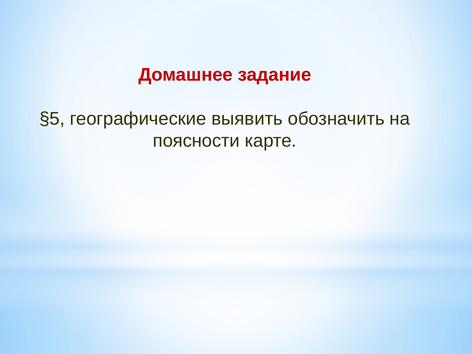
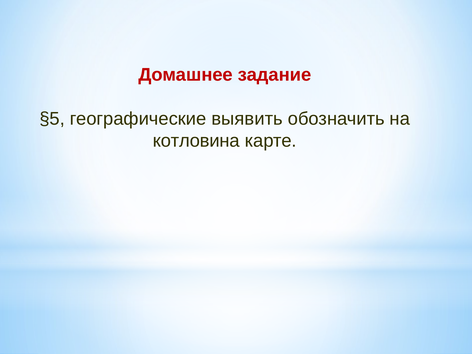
поясности: поясности -> котловина
